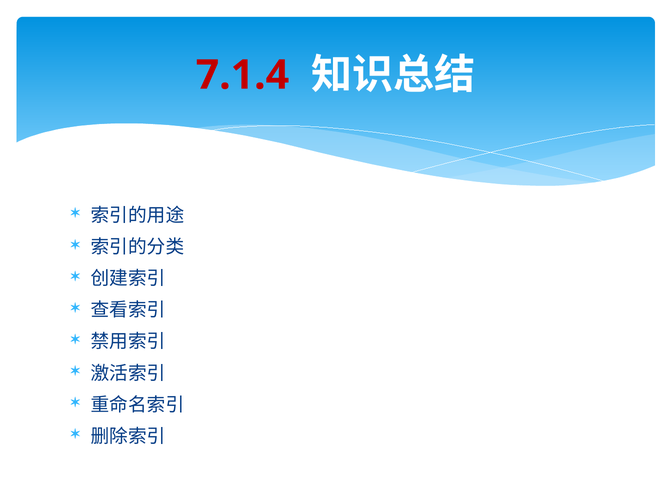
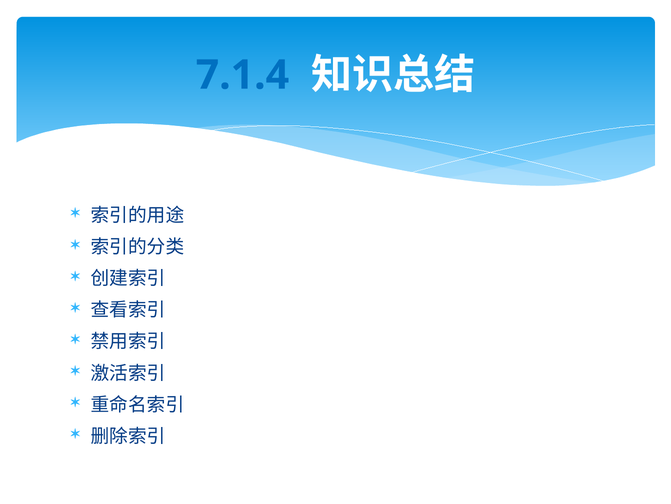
7.1.4 colour: red -> blue
